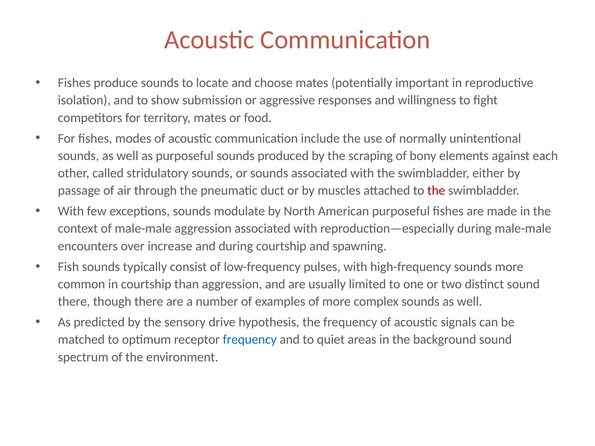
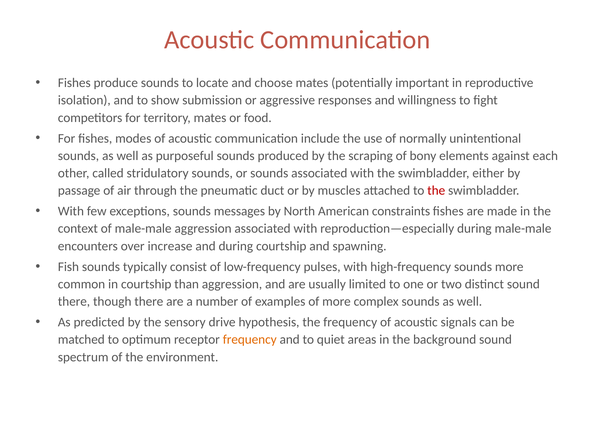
modulate: modulate -> messages
American purposeful: purposeful -> constraints
frequency at (250, 340) colour: blue -> orange
